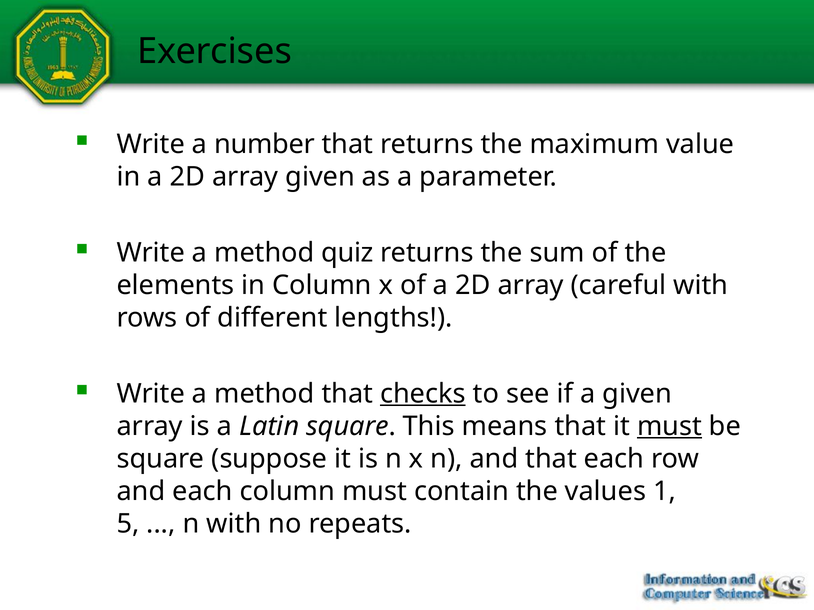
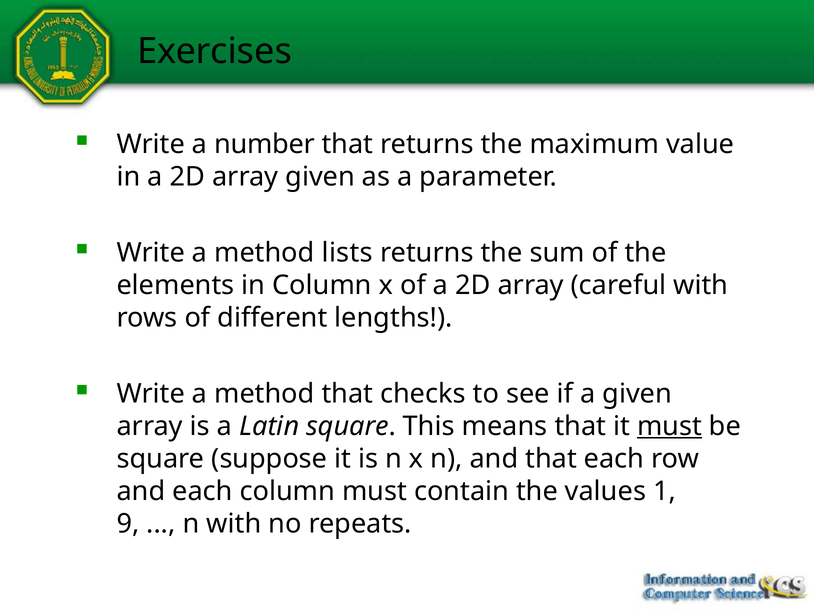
quiz: quiz -> lists
checks underline: present -> none
5: 5 -> 9
